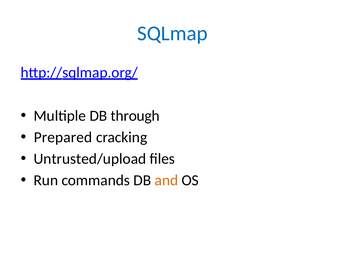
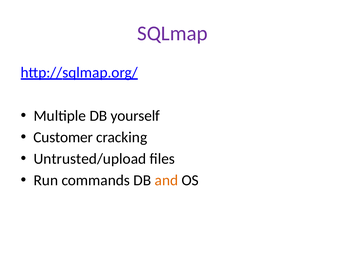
SQLmap colour: blue -> purple
through: through -> yourself
Prepared: Prepared -> Customer
